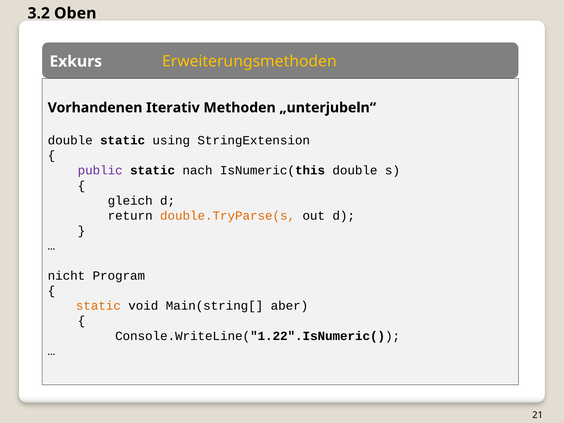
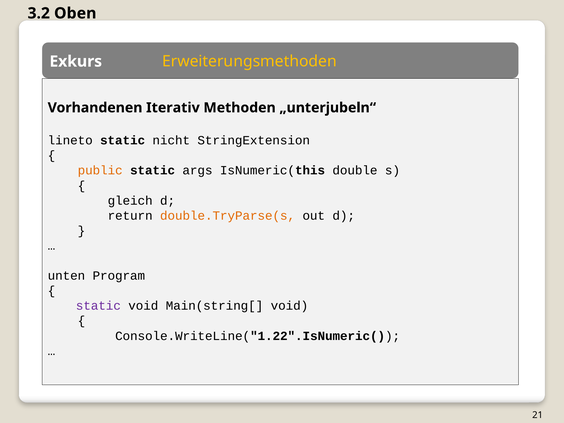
double at (70, 140): double -> lineto
using: using -> nicht
public colour: purple -> orange
nach: nach -> args
nicht: nicht -> unten
static at (98, 306) colour: orange -> purple
Main(string[ aber: aber -> void
